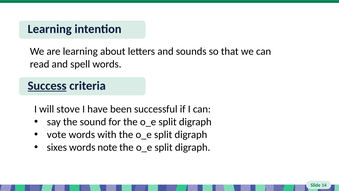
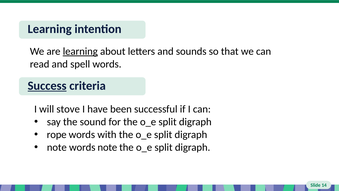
learning at (80, 51) underline: none -> present
vote: vote -> rope
sixes at (57, 147): sixes -> note
